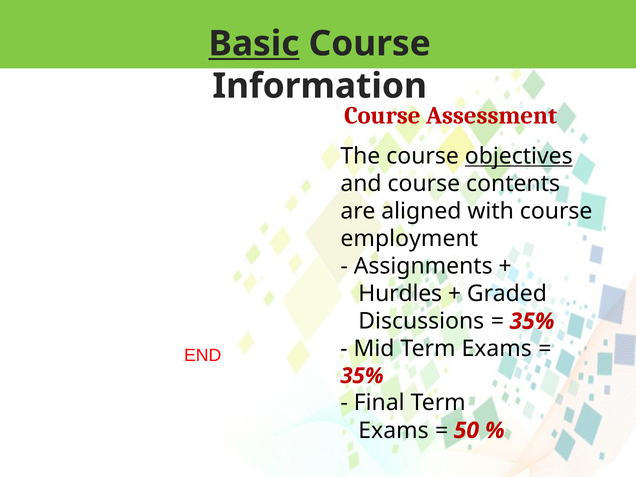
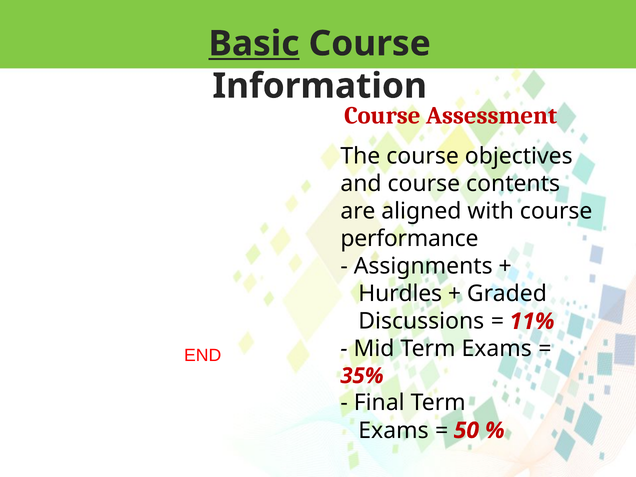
objectives underline: present -> none
employment: employment -> performance
35% at (532, 321): 35% -> 11%
